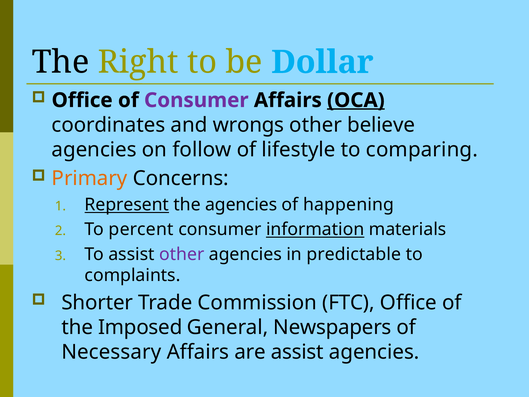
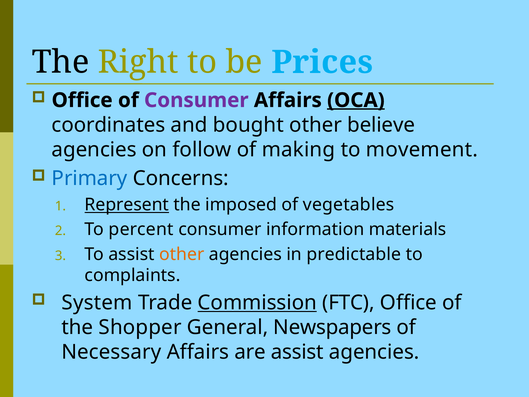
Dollar: Dollar -> Prices
wrongs: wrongs -> bought
lifestyle: lifestyle -> making
comparing: comparing -> movement
Primary colour: orange -> blue
the agencies: agencies -> imposed
happening: happening -> vegetables
information underline: present -> none
other at (182, 254) colour: purple -> orange
Shorter: Shorter -> System
Commission underline: none -> present
Imposed: Imposed -> Shopper
